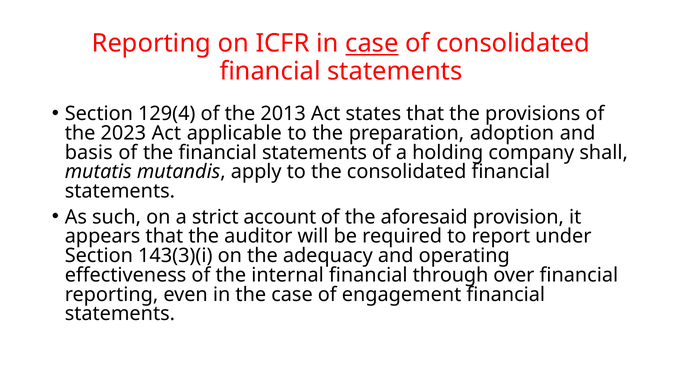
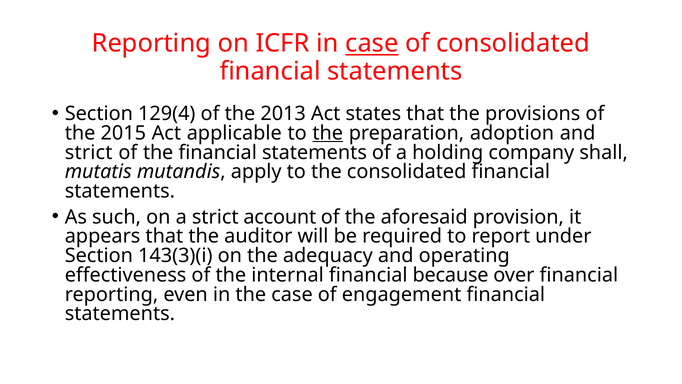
2023: 2023 -> 2015
the at (328, 133) underline: none -> present
basis at (89, 152): basis -> strict
through: through -> because
